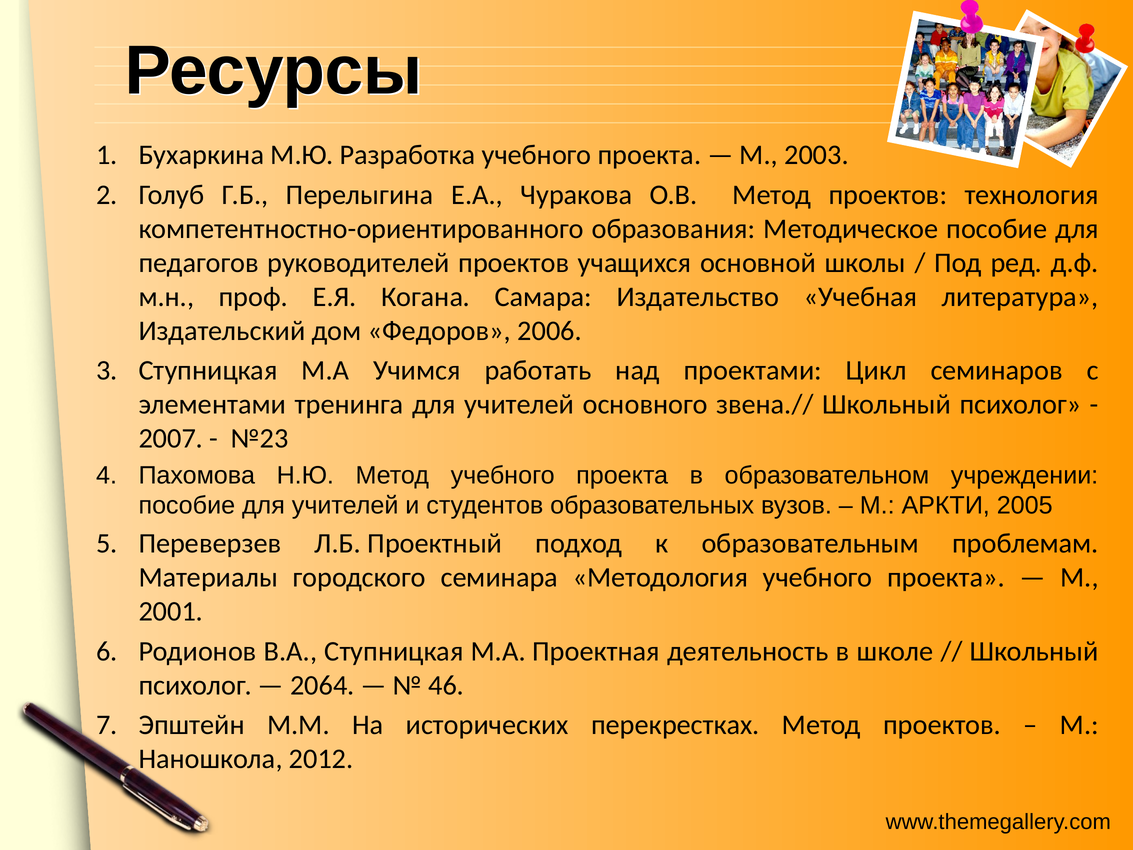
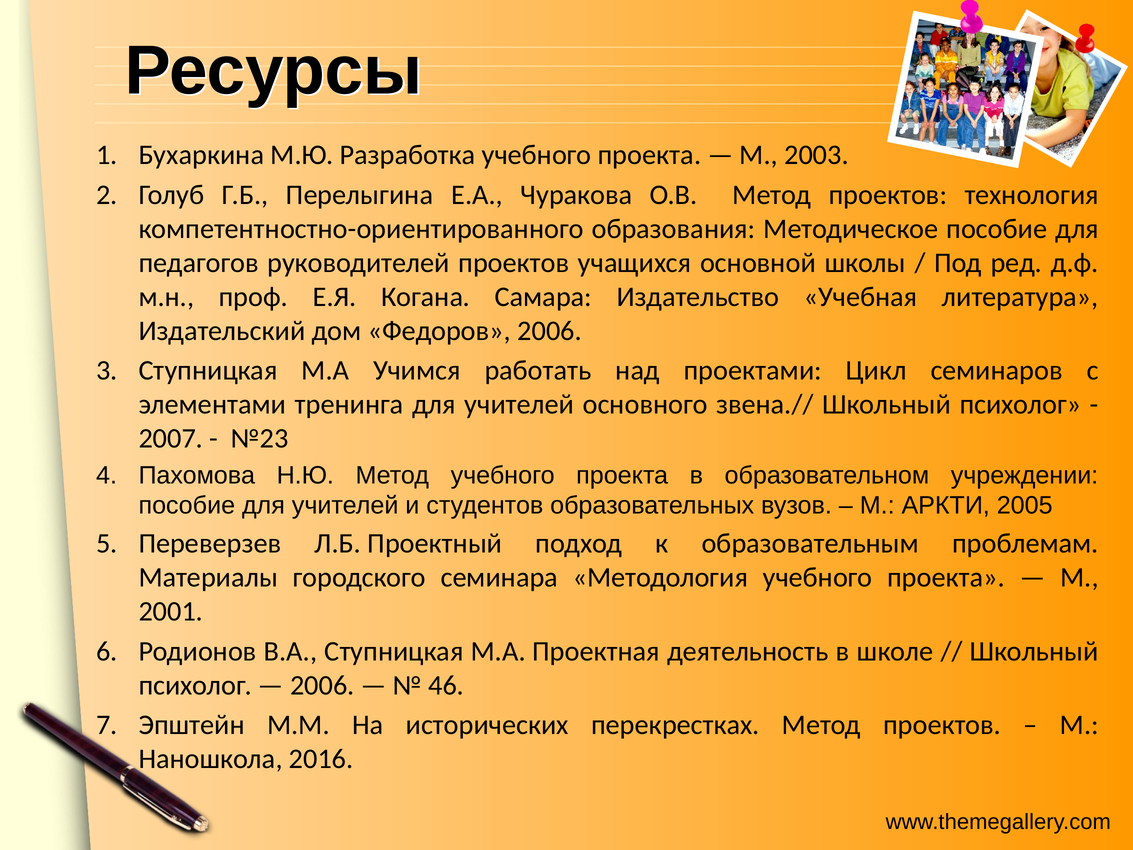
2064 at (322, 685): 2064 -> 2006
2012: 2012 -> 2016
